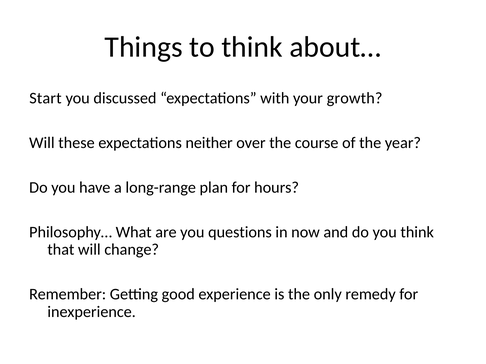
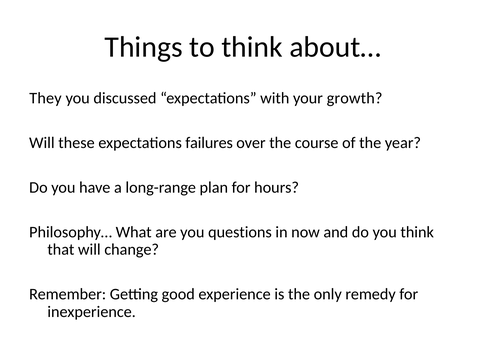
Start: Start -> They
neither: neither -> failures
